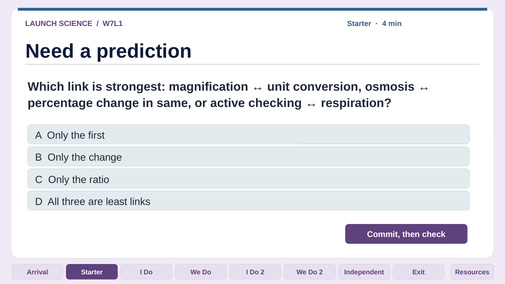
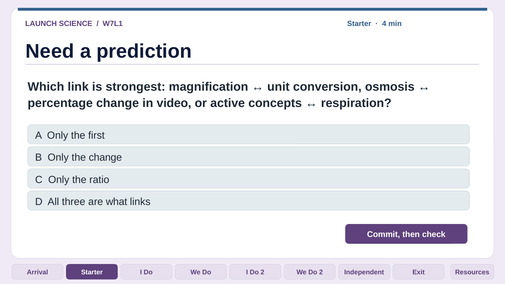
same: same -> video
checking: checking -> concepts
least: least -> what
